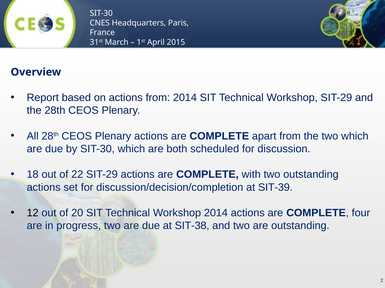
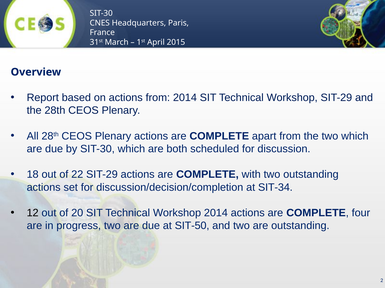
SIT-39: SIT-39 -> SIT-34
SIT-38: SIT-38 -> SIT-50
